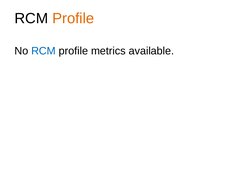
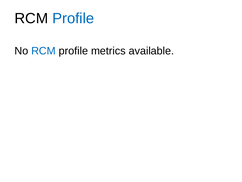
Profile at (73, 18) colour: orange -> blue
